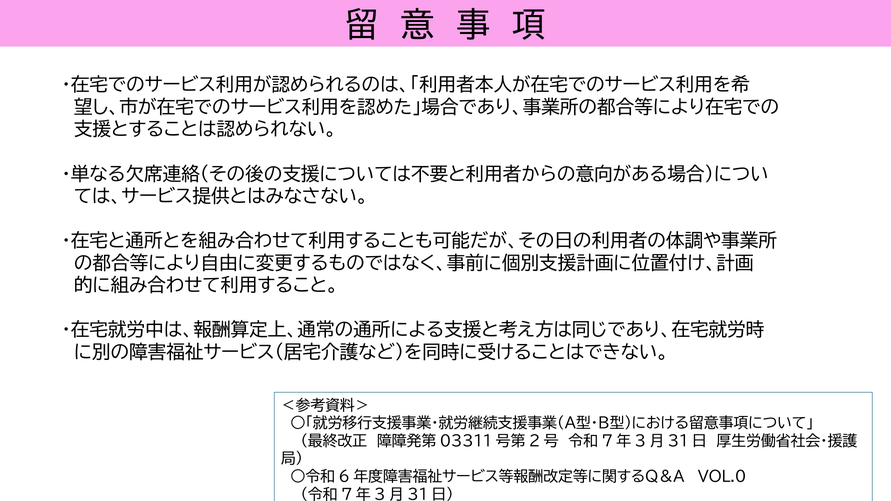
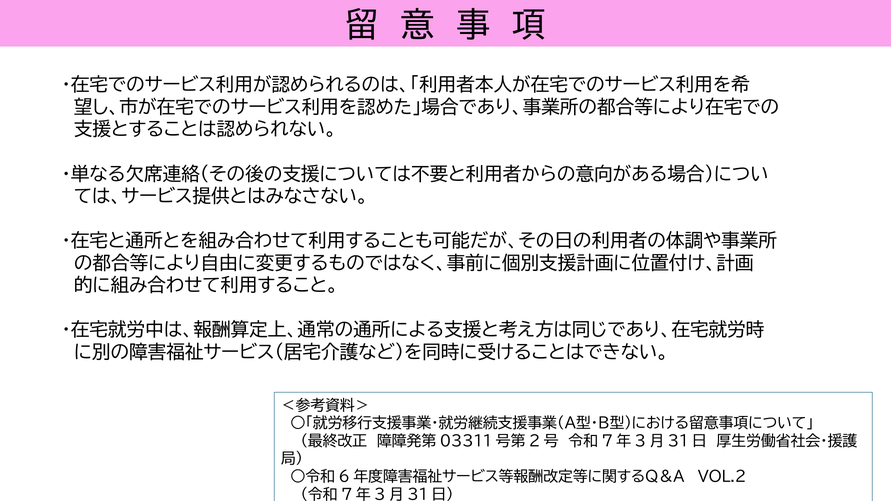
VOL.0: VOL.0 -> VOL.2
